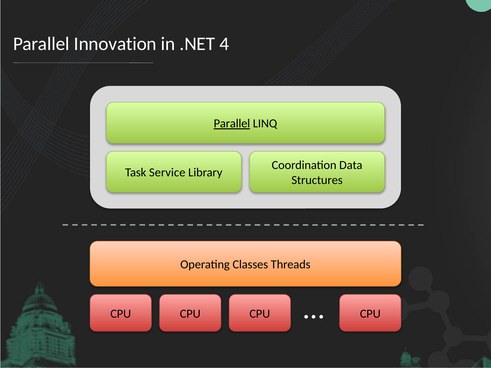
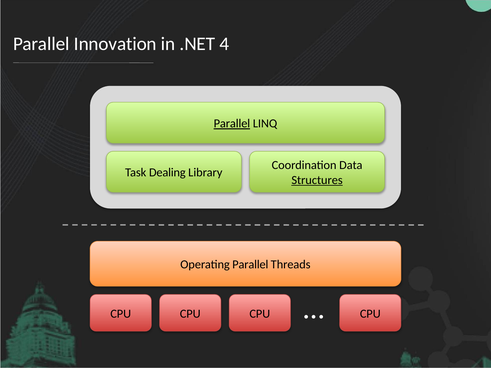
Service: Service -> Dealing
Structures underline: none -> present
Operating Classes: Classes -> Parallel
